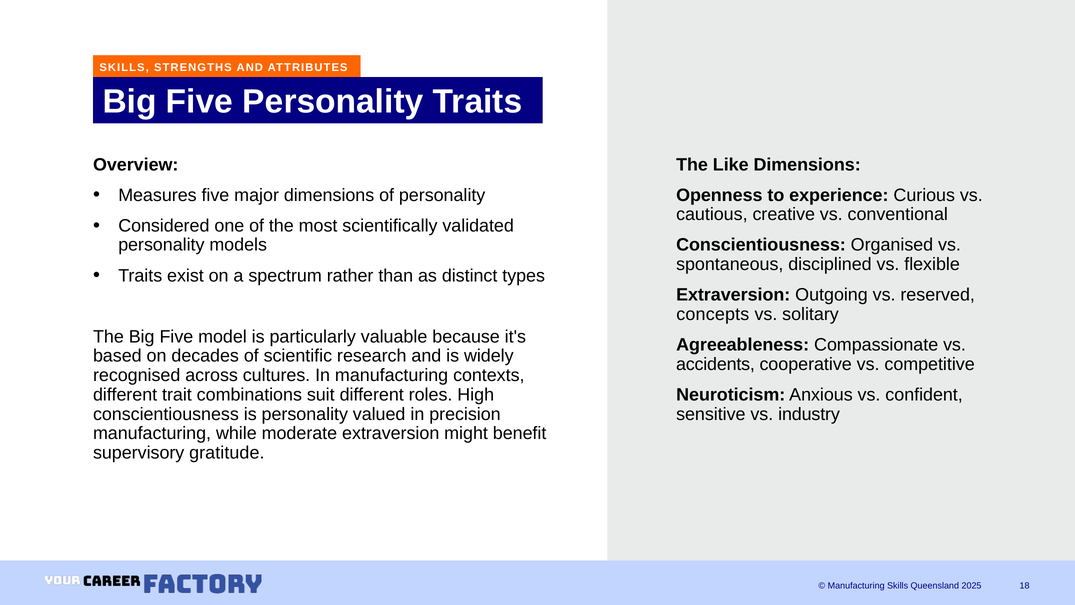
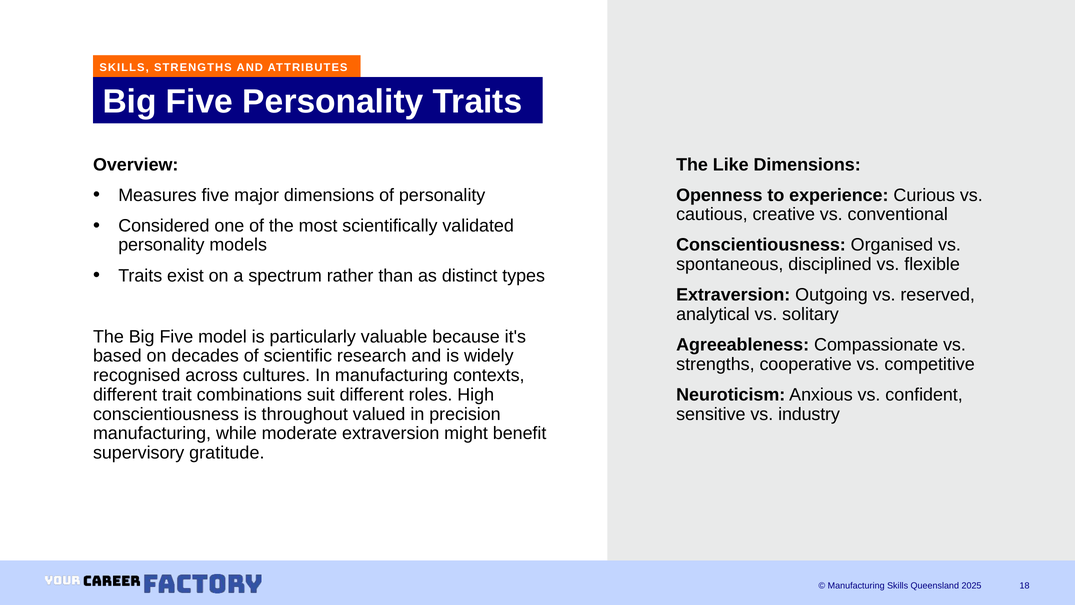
concepts: concepts -> analytical
accidents at (715, 364): accidents -> strengths
is personality: personality -> throughout
